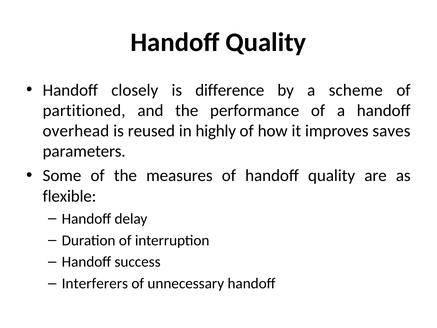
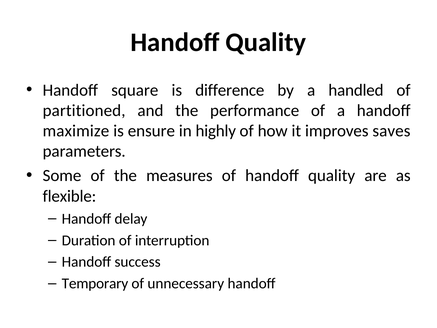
closely: closely -> square
scheme: scheme -> handled
overhead: overhead -> maximize
reused: reused -> ensure
Interferers: Interferers -> Temporary
